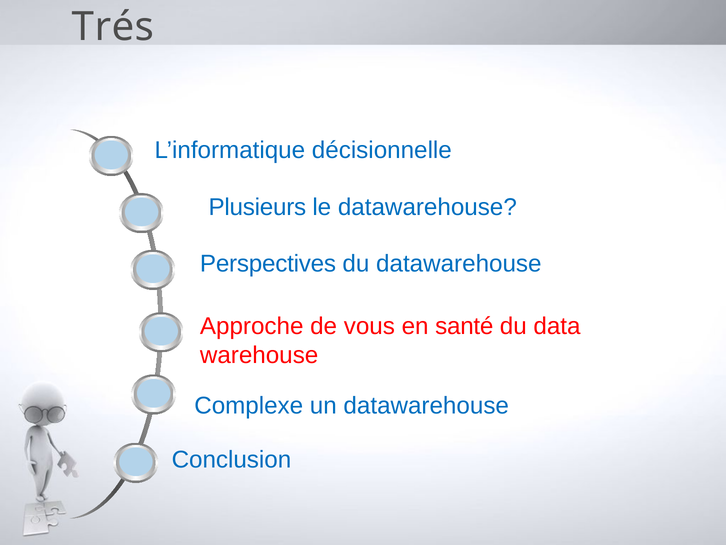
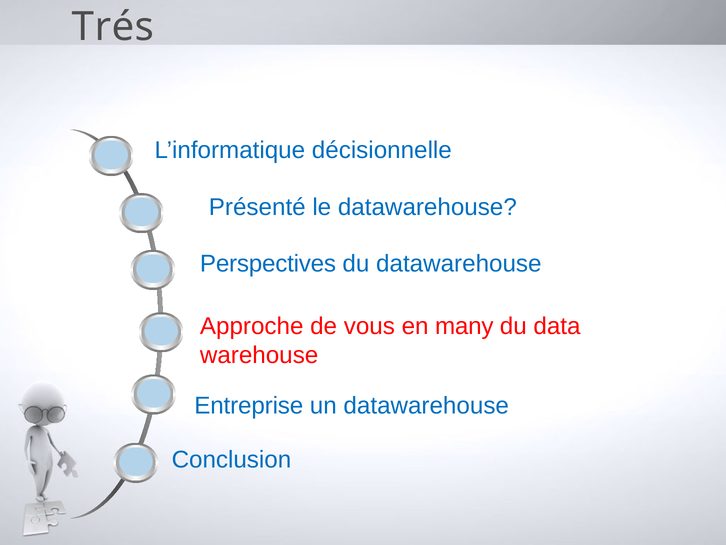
Plusieurs: Plusieurs -> Présenté
santé: santé -> many
Complexe: Complexe -> Entreprise
